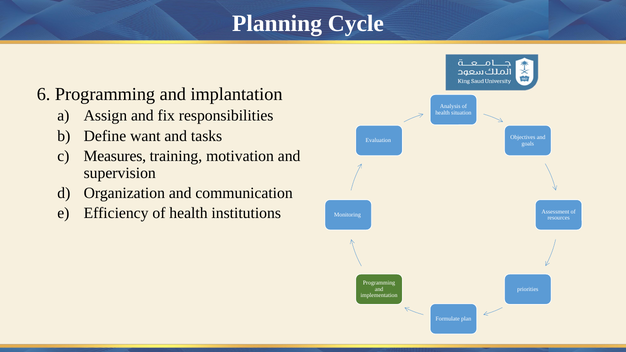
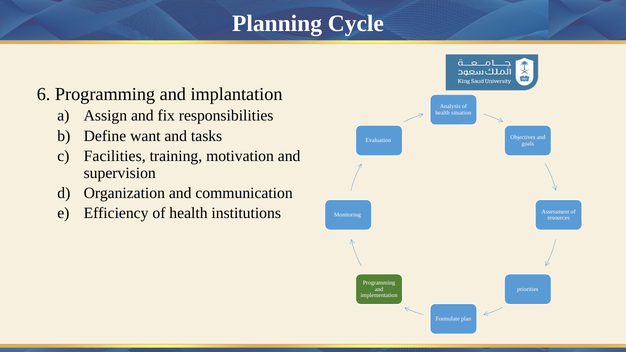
Measures: Measures -> Facilities
